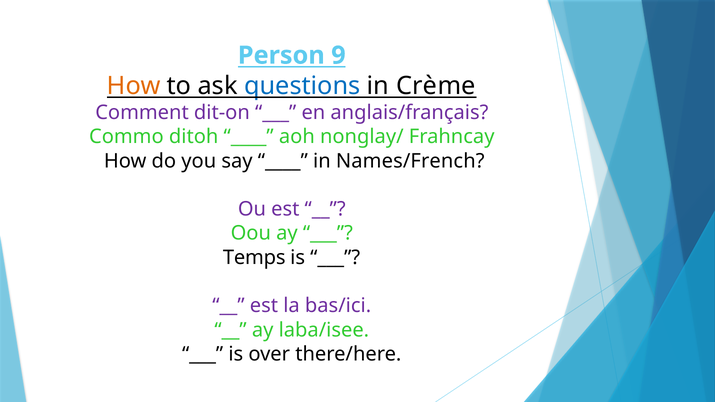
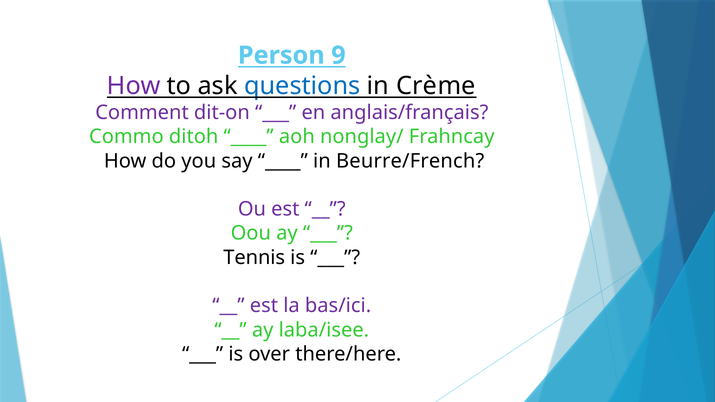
How at (134, 86) colour: orange -> purple
Names/French: Names/French -> Beurre/French
Temps: Temps -> Tennis
